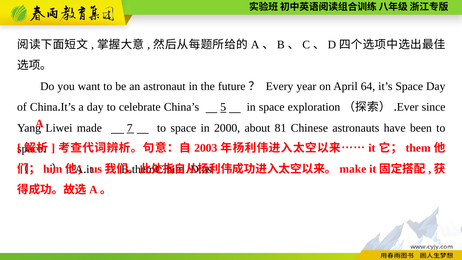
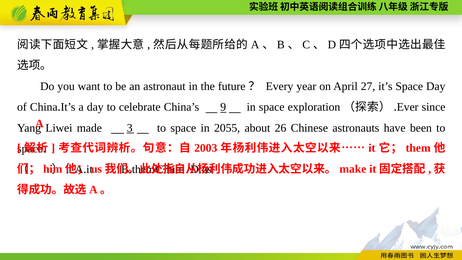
64: 64 -> 27
5: 5 -> 9
7: 7 -> 3
2000: 2000 -> 2055
81: 81 -> 26
